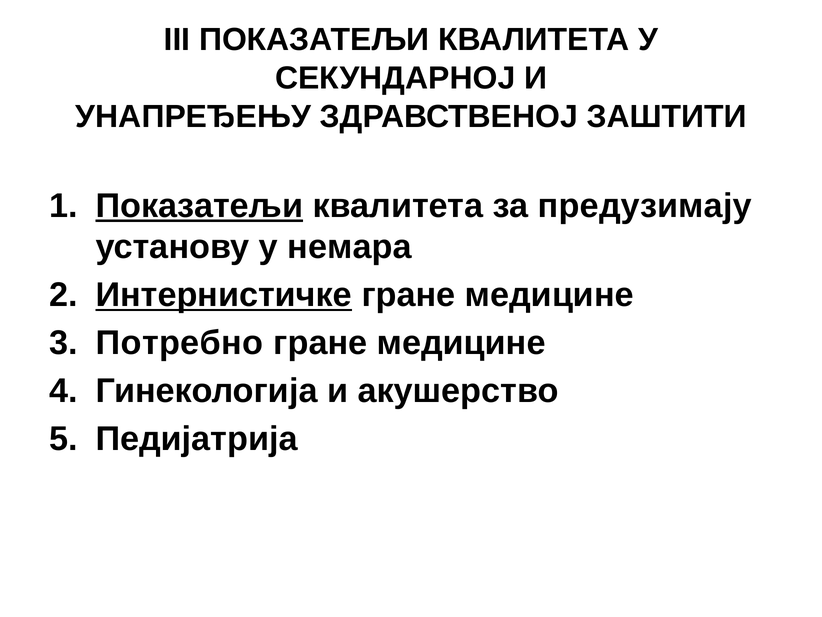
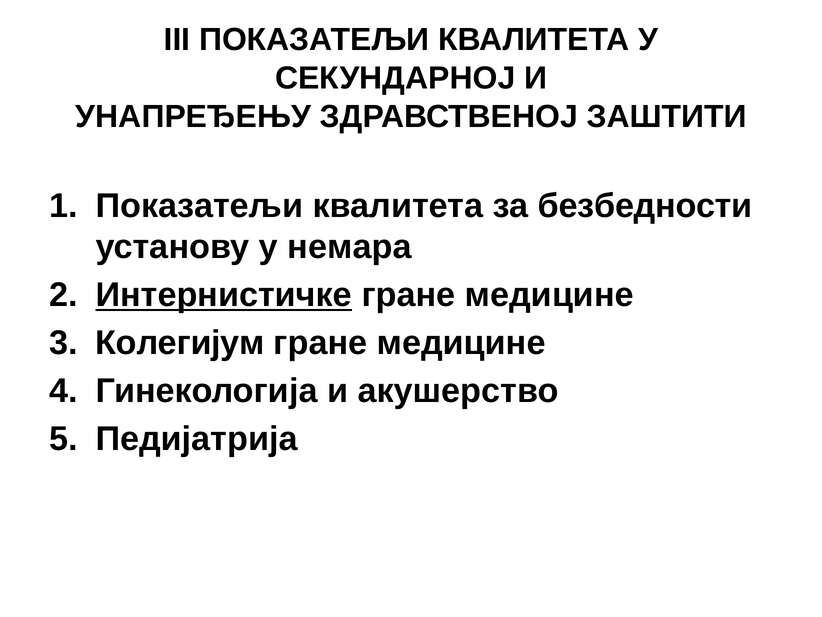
Показатељи at (199, 206) underline: present -> none
предузимају: предузимају -> безбедности
Потребно: Потребно -> Колегијум
